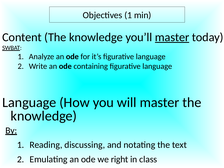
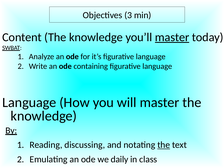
Objectives 1: 1 -> 3
the at (164, 145) underline: none -> present
right: right -> daily
